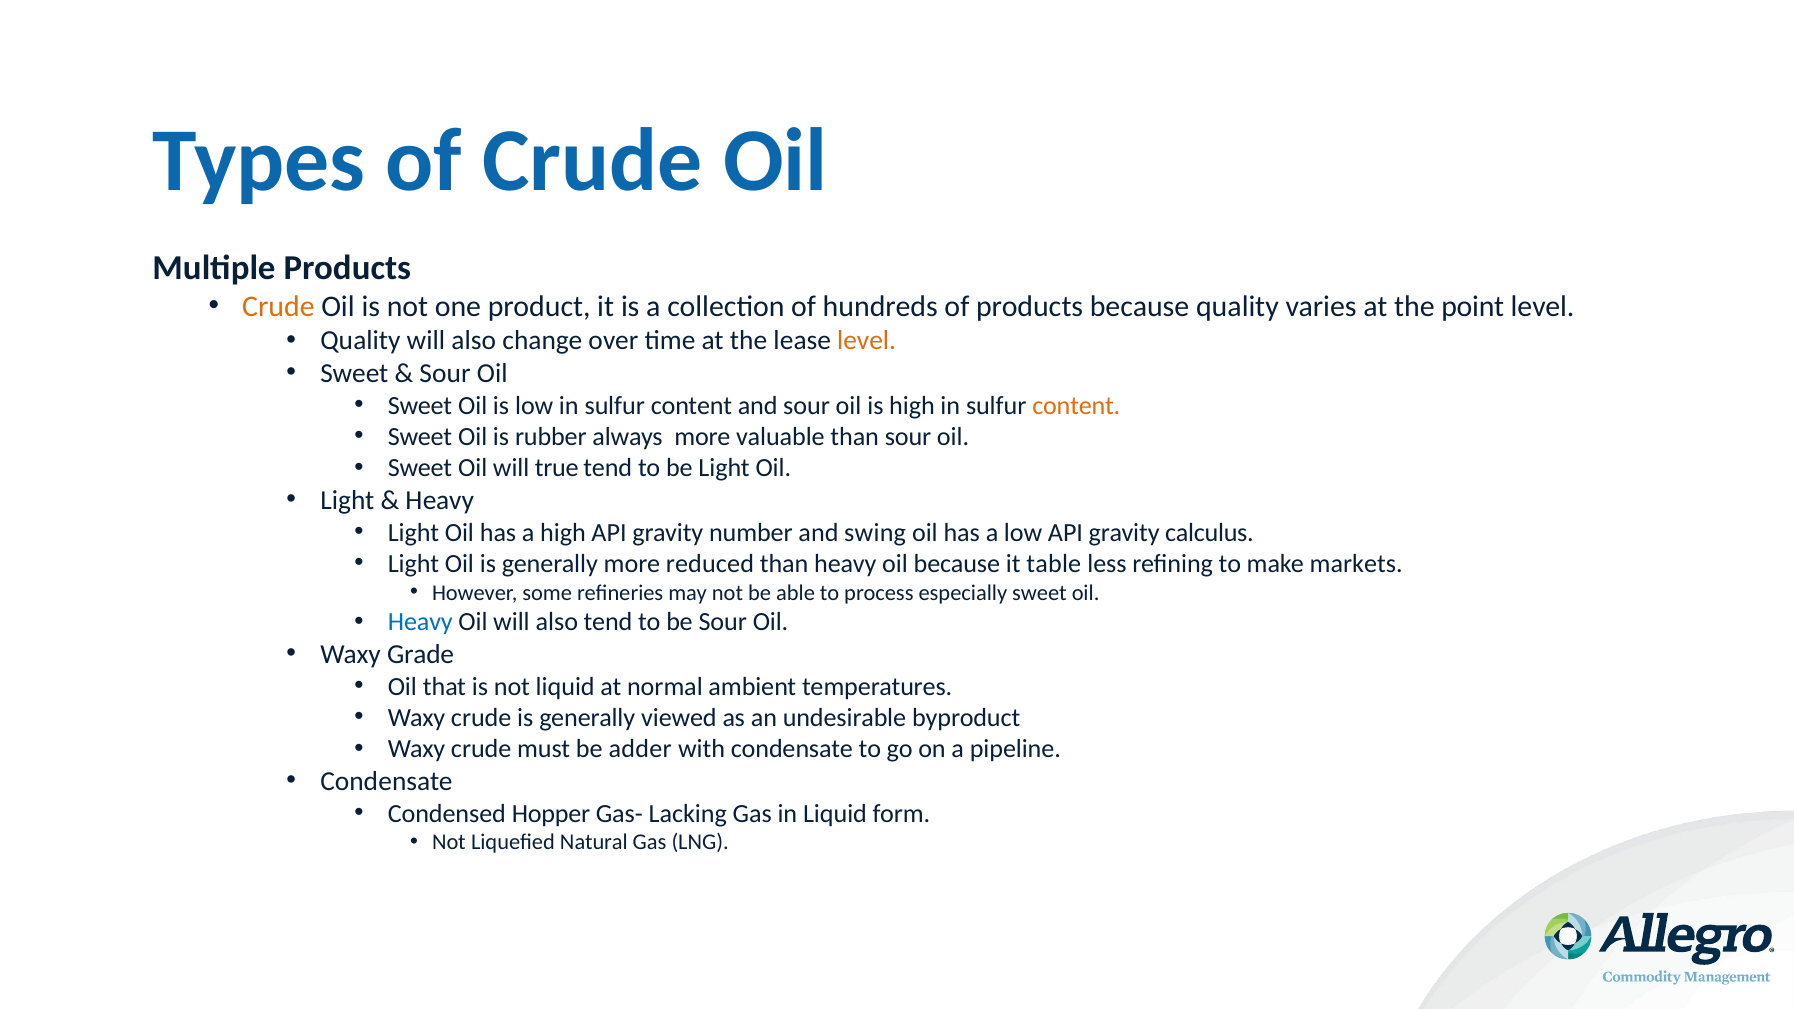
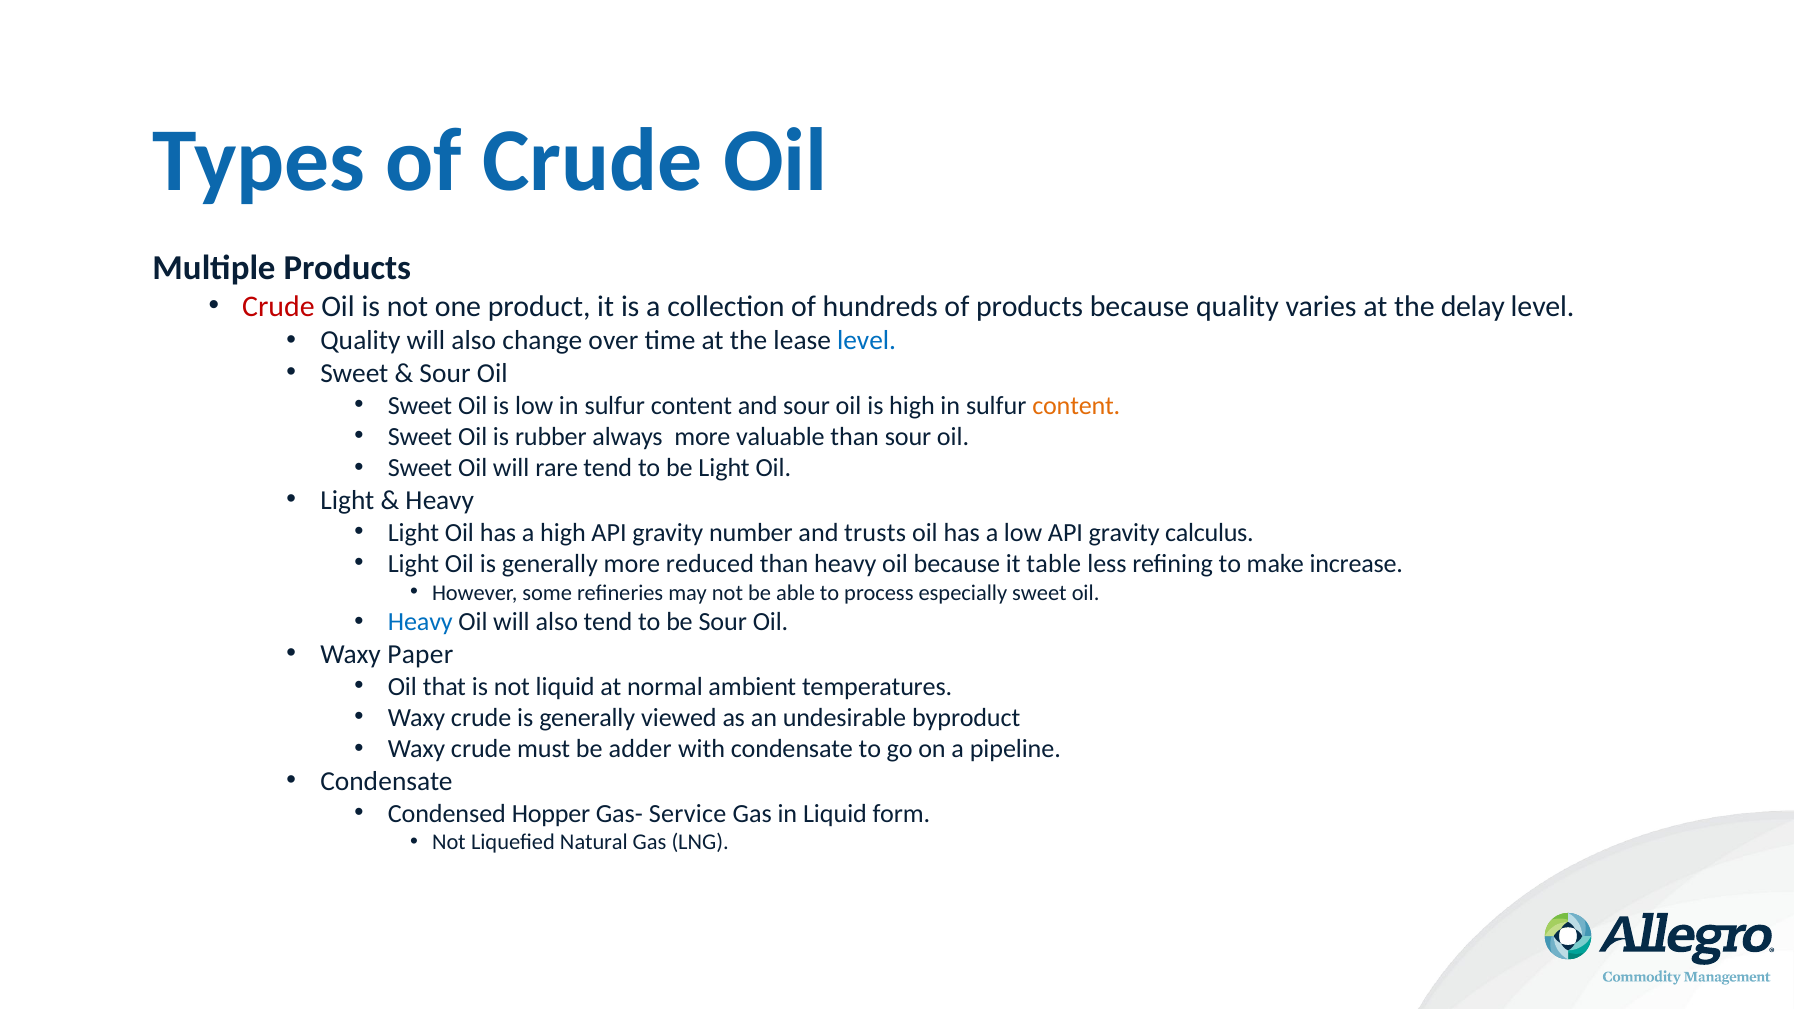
Crude at (278, 306) colour: orange -> red
point: point -> delay
level at (867, 341) colour: orange -> blue
true: true -> rare
swing: swing -> trusts
markets: markets -> increase
Grade: Grade -> Paper
Lacking: Lacking -> Service
